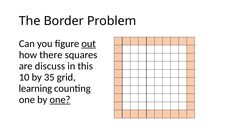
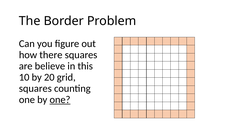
out underline: present -> none
discuss: discuss -> believe
35: 35 -> 20
learning at (35, 88): learning -> squares
